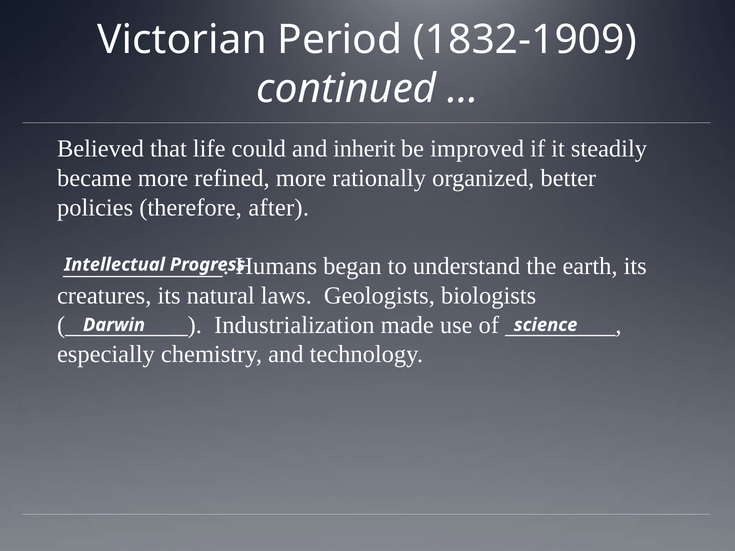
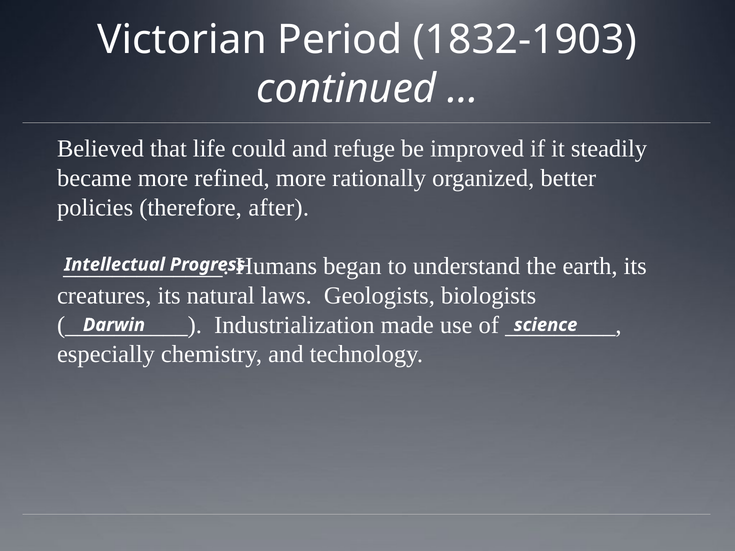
1832-1909: 1832-1909 -> 1832-1903
inherit: inherit -> refuge
